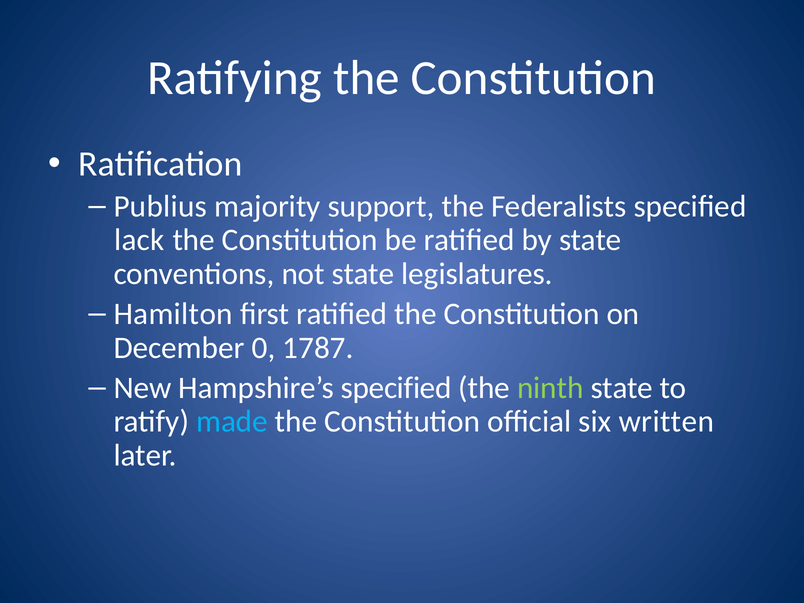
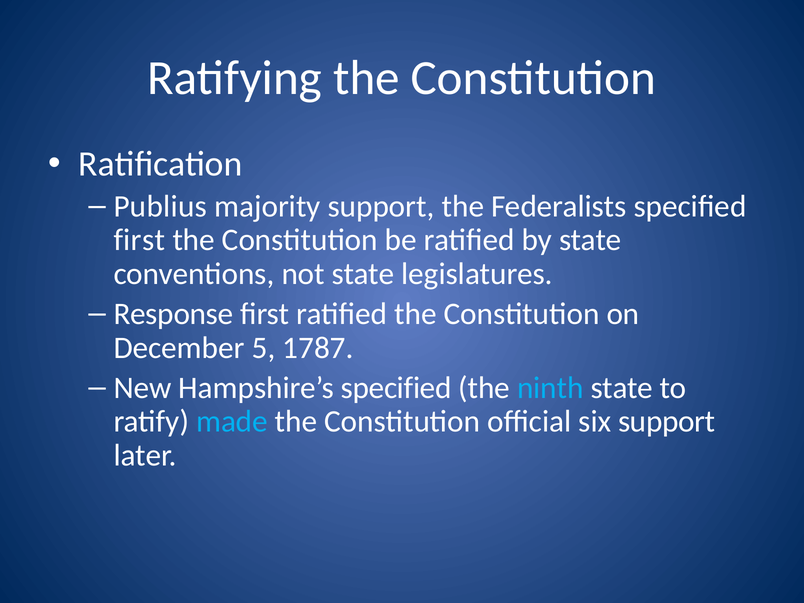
lack at (139, 240): lack -> first
Hamilton: Hamilton -> Response
0: 0 -> 5
ninth colour: light green -> light blue
six written: written -> support
